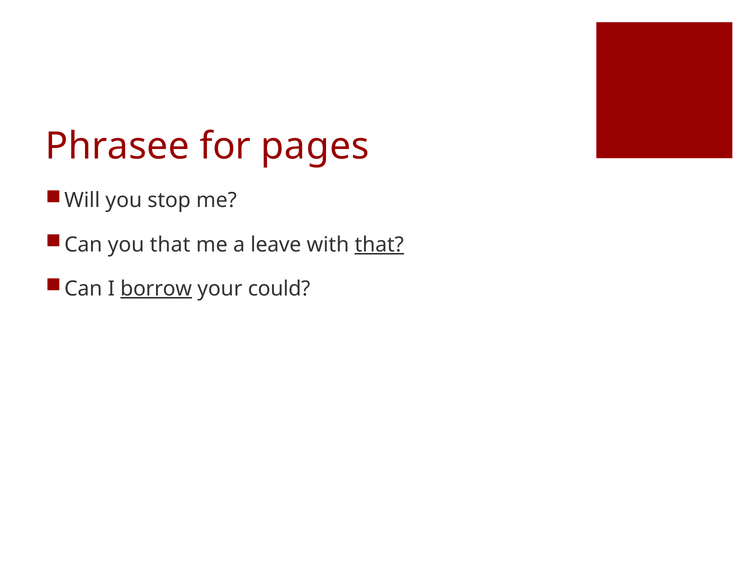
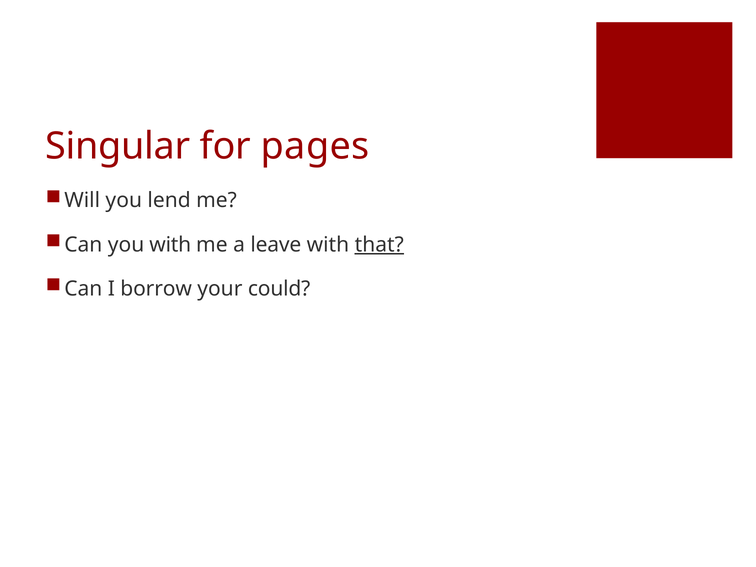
Phrasee: Phrasee -> Singular
stop: stop -> lend
you that: that -> with
borrow underline: present -> none
